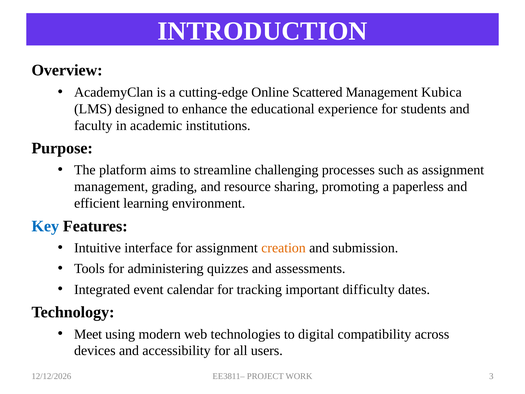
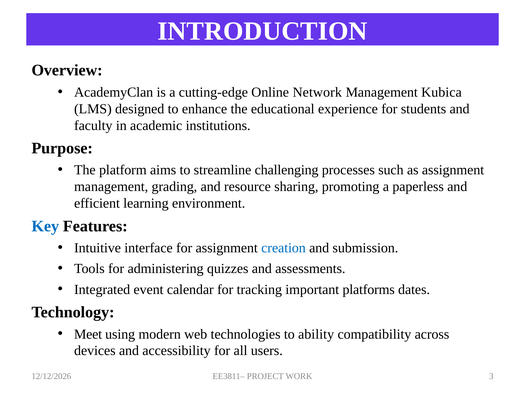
Scattered: Scattered -> Network
creation colour: orange -> blue
difficulty: difficulty -> platforms
digital: digital -> ability
